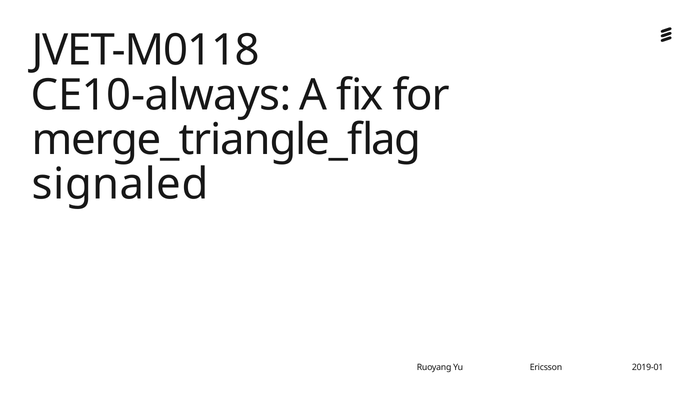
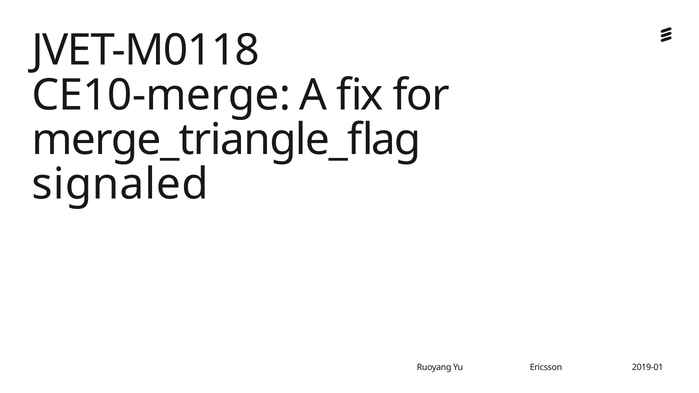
CE10-always: CE10-always -> CE10-merge
